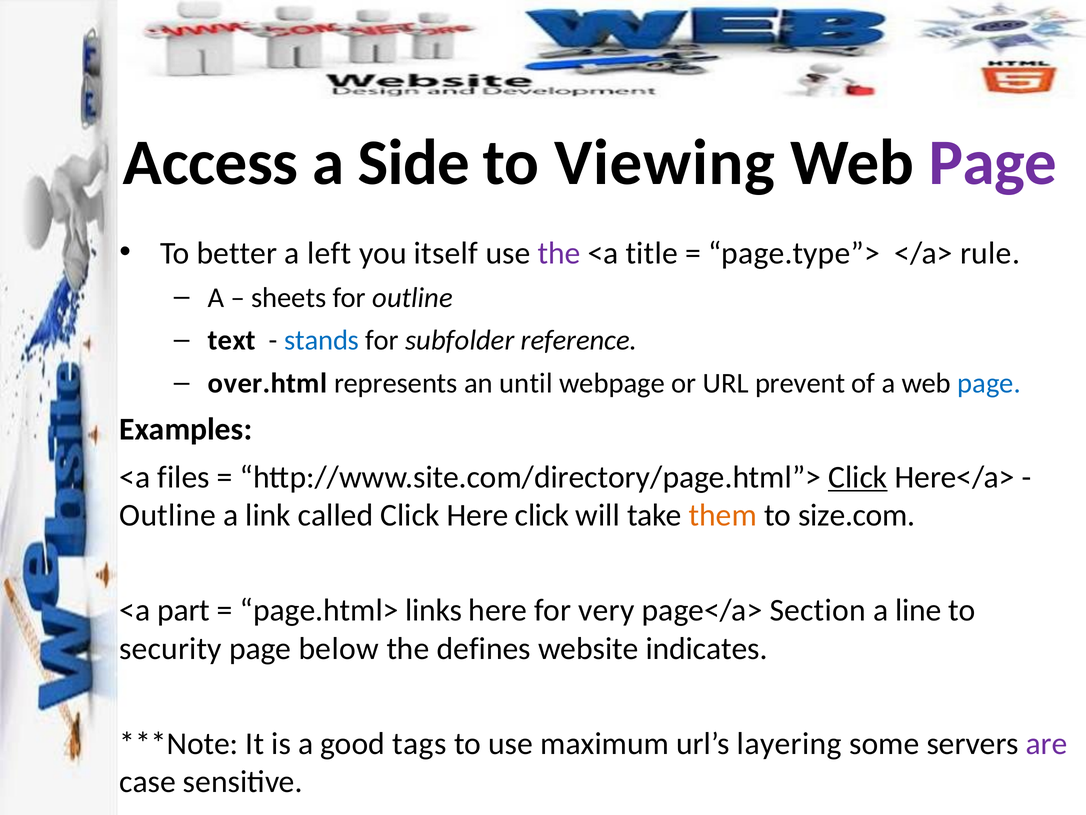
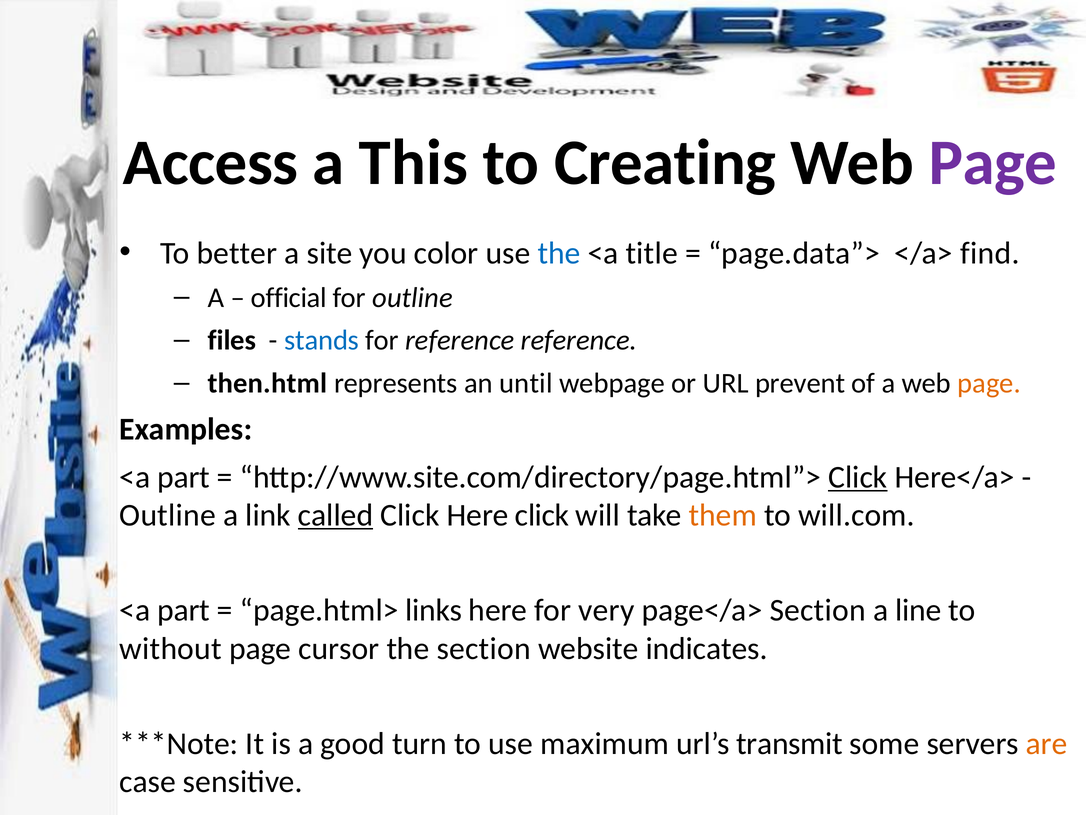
Side: Side -> This
Viewing: Viewing -> Creating
left: left -> site
itself: itself -> color
the at (559, 253) colour: purple -> blue
page.type”>: page.type”> -> page.data”>
rule: rule -> find
sheets: sheets -> official
text: text -> files
for subfolder: subfolder -> reference
over.html: over.html -> then.html
page at (989, 383) colour: blue -> orange
files at (184, 477): files -> part
called underline: none -> present
size.com: size.com -> will.com
security: security -> without
below: below -> cursor
the defines: defines -> section
tags: tags -> turn
layering: layering -> transmit
are colour: purple -> orange
